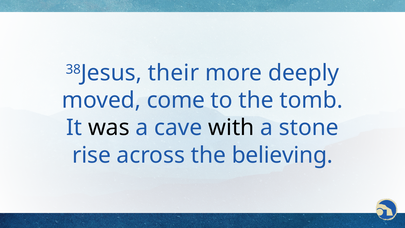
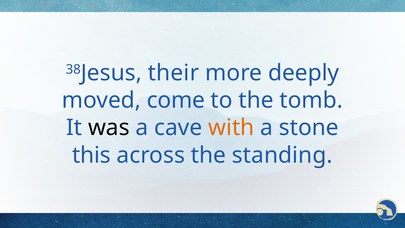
with colour: black -> orange
rise: rise -> this
believing: believing -> standing
